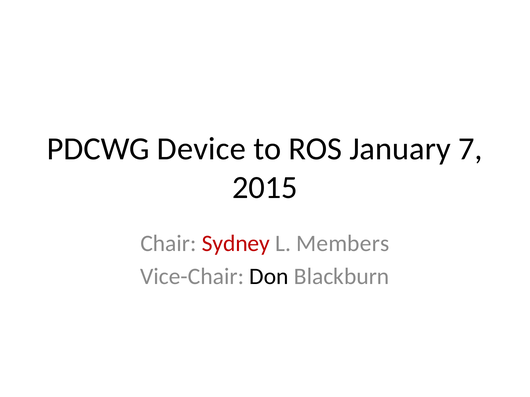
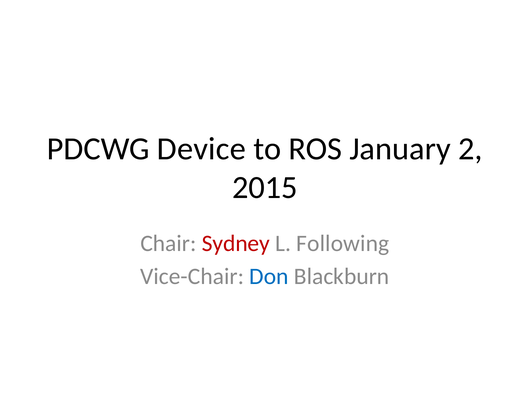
7: 7 -> 2
Members: Members -> Following
Don colour: black -> blue
